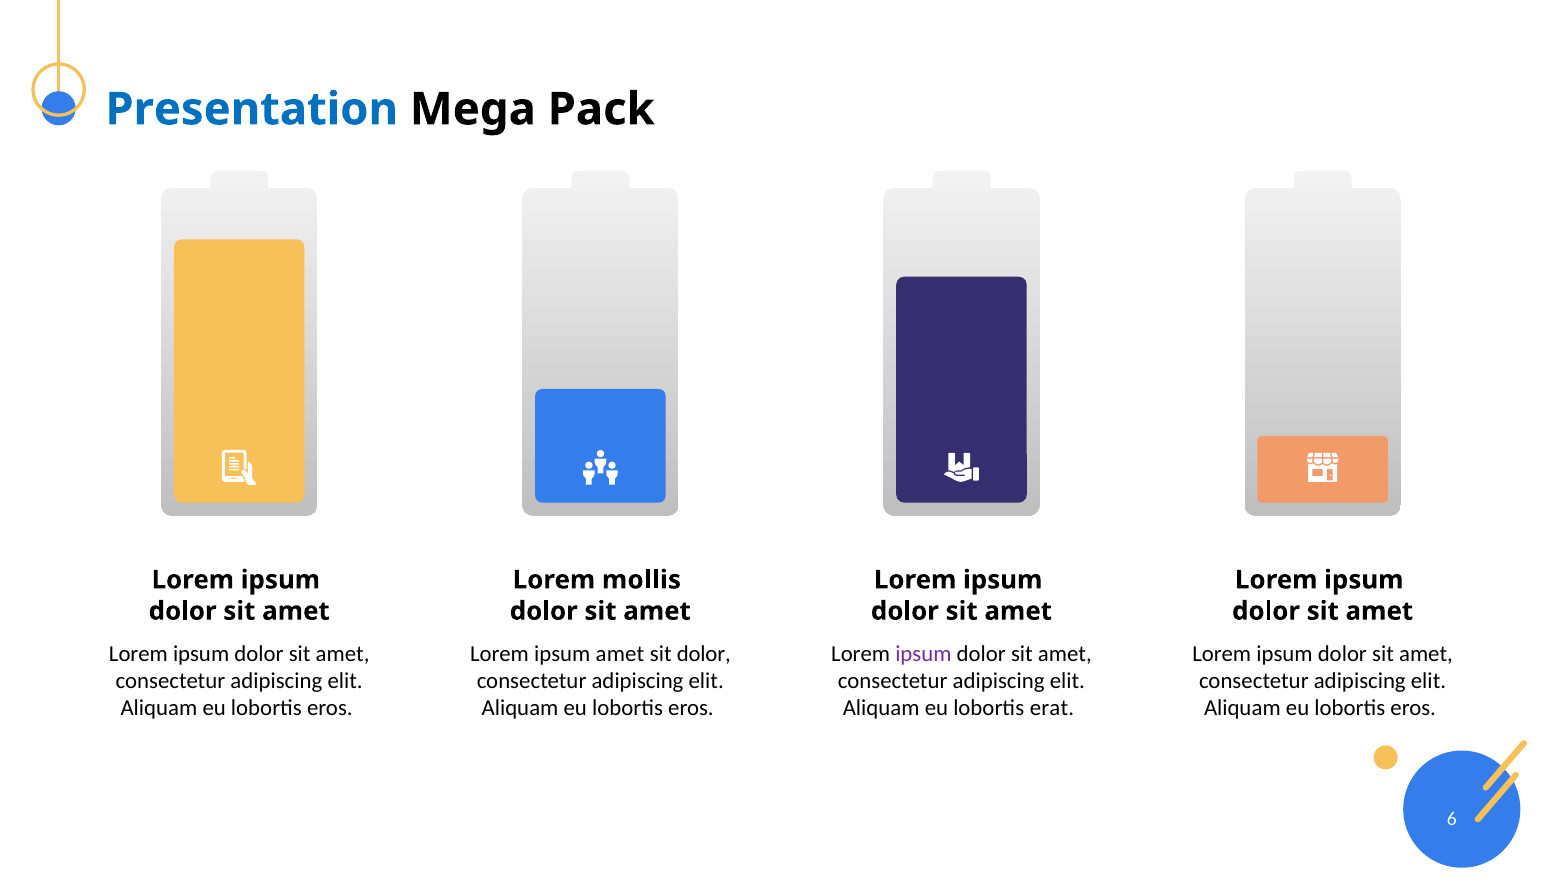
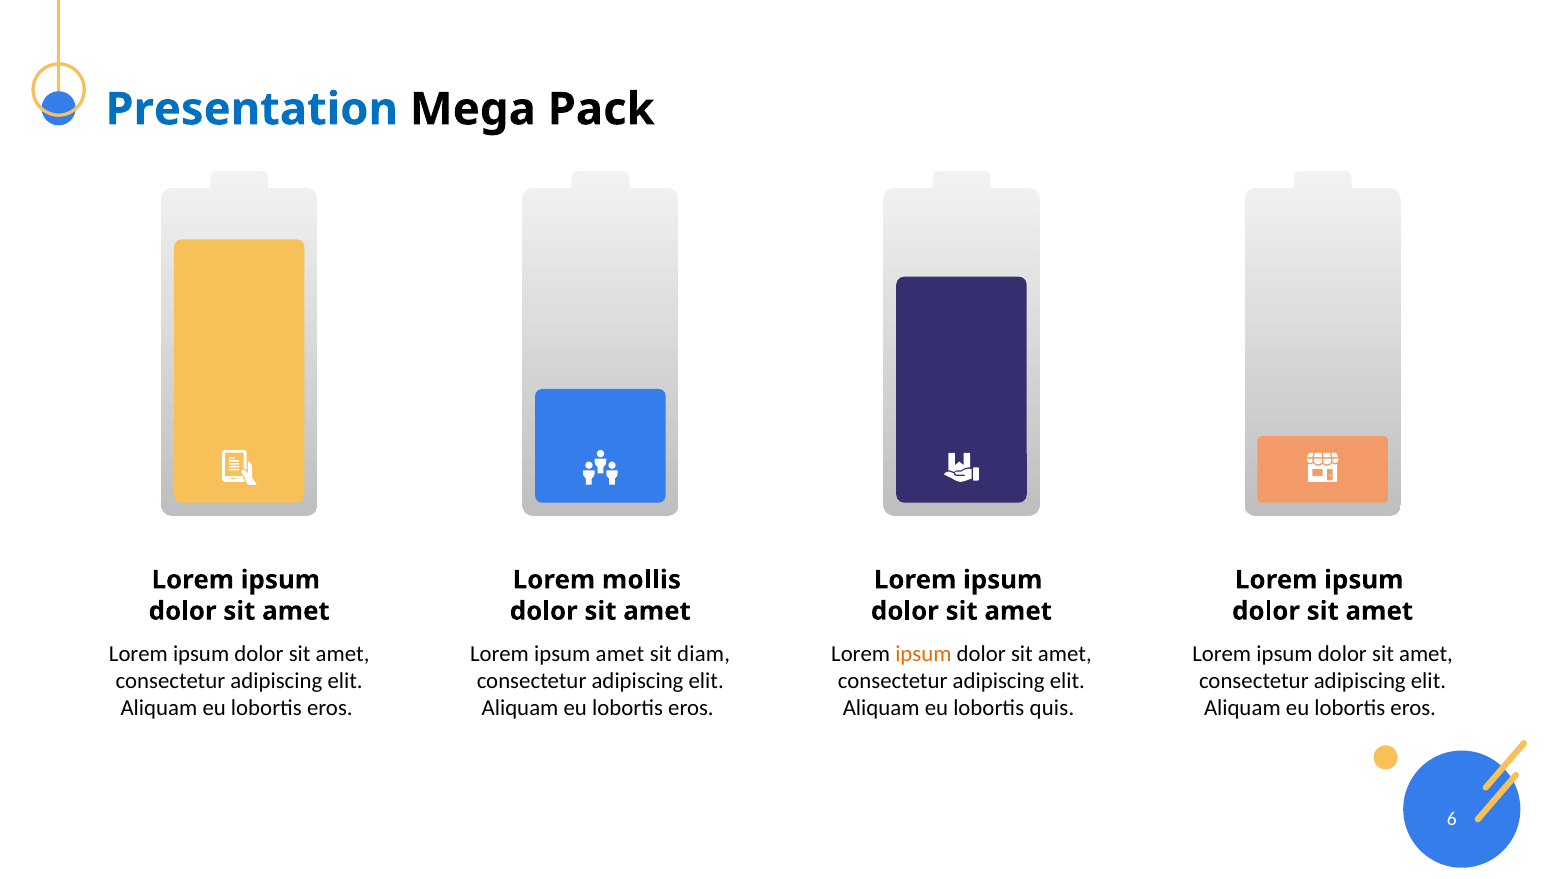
sit dolor: dolor -> diam
ipsum at (923, 653) colour: purple -> orange
erat: erat -> quis
